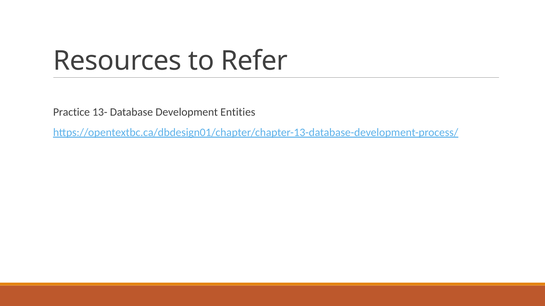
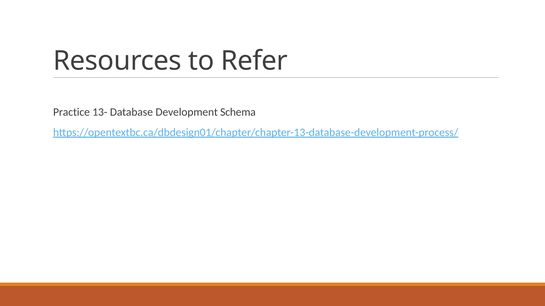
Entities: Entities -> Schema
